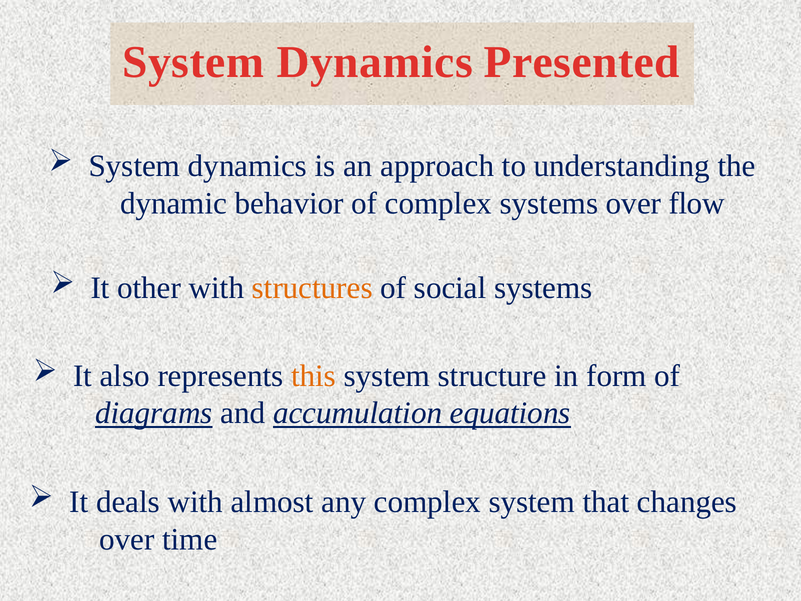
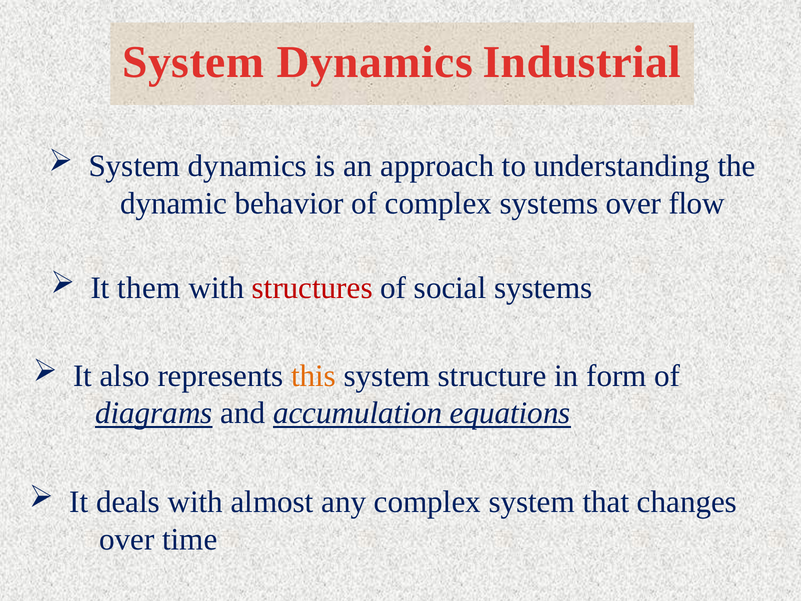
Presented: Presented -> Industrial
other: other -> them
structures colour: orange -> red
